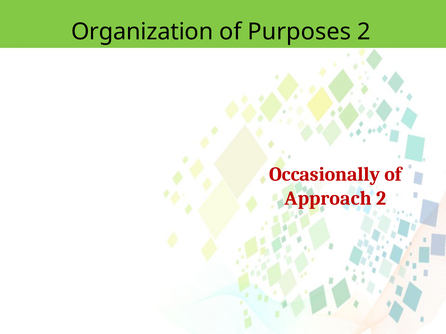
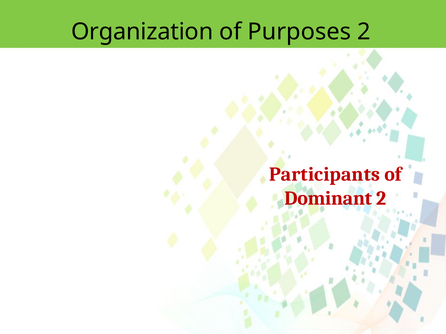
Occasionally: Occasionally -> Participants
Approach: Approach -> Dominant
